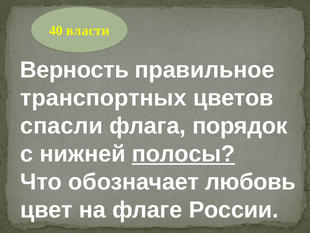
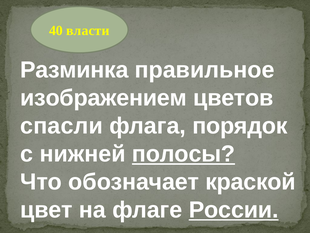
Верность: Верность -> Разминка
транспортных: транспортных -> изображением
любовь: любовь -> краской
России underline: none -> present
